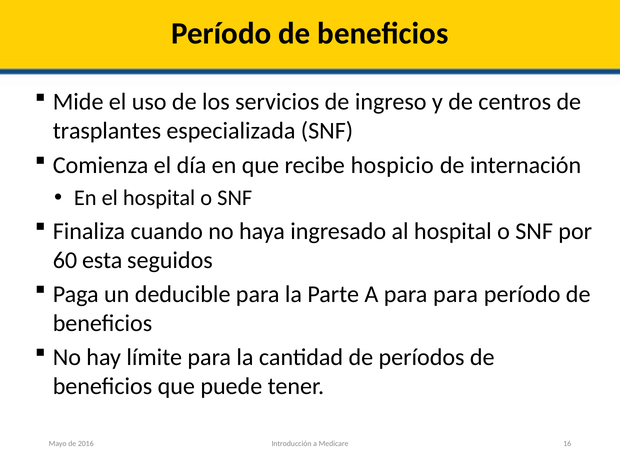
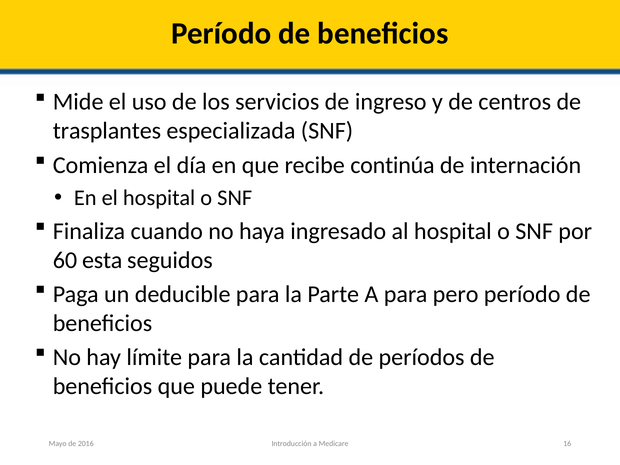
hospicio: hospicio -> continúa
para para: para -> pero
